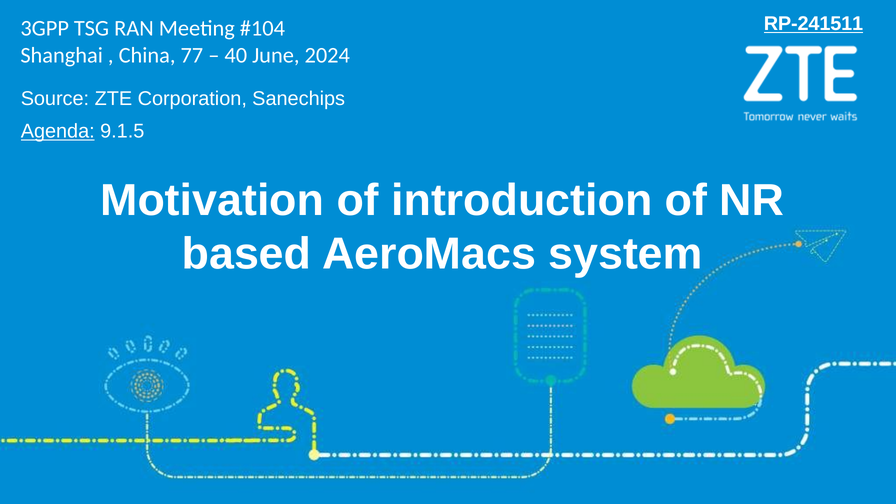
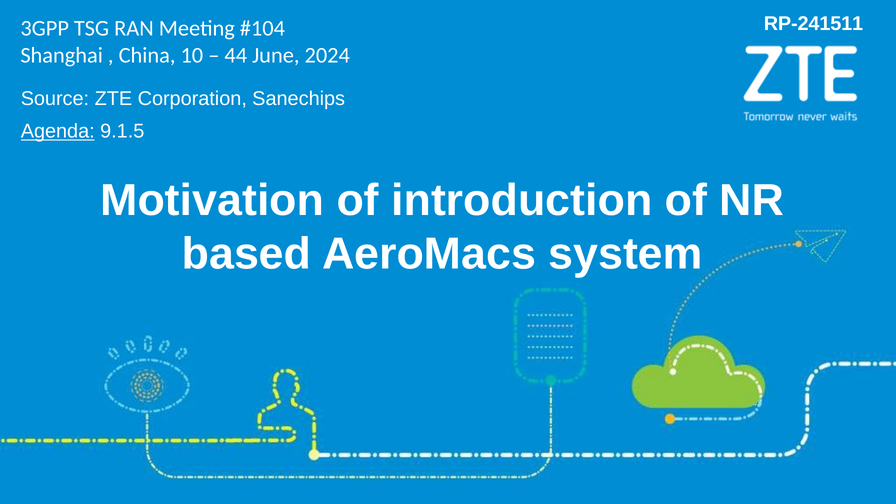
RP-241511 underline: present -> none
77: 77 -> 10
40: 40 -> 44
